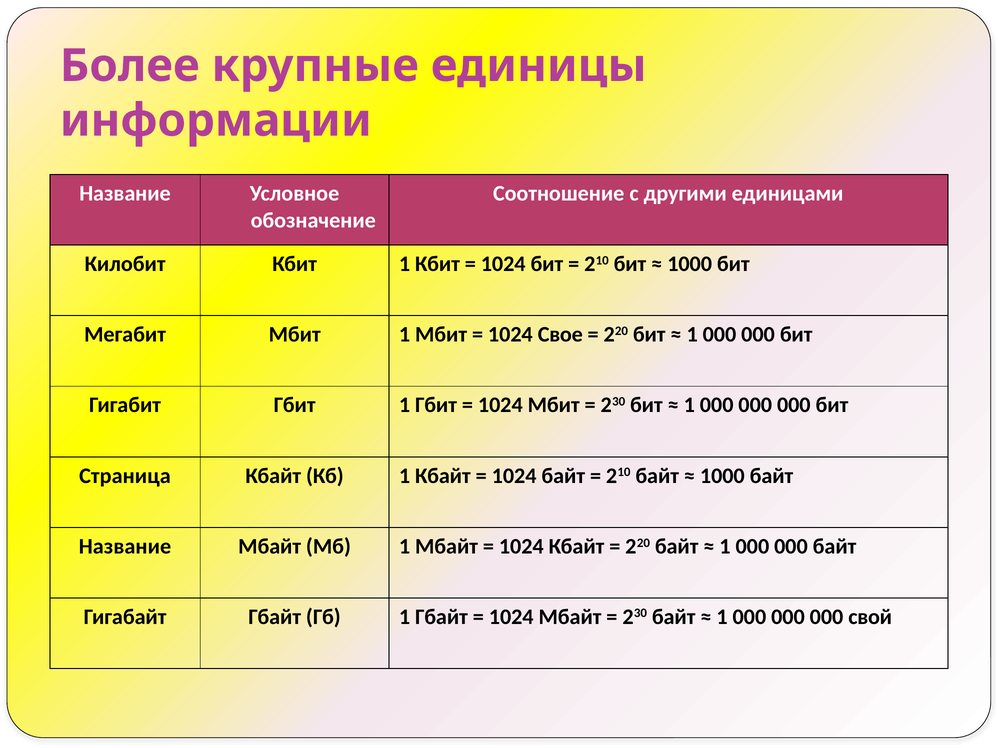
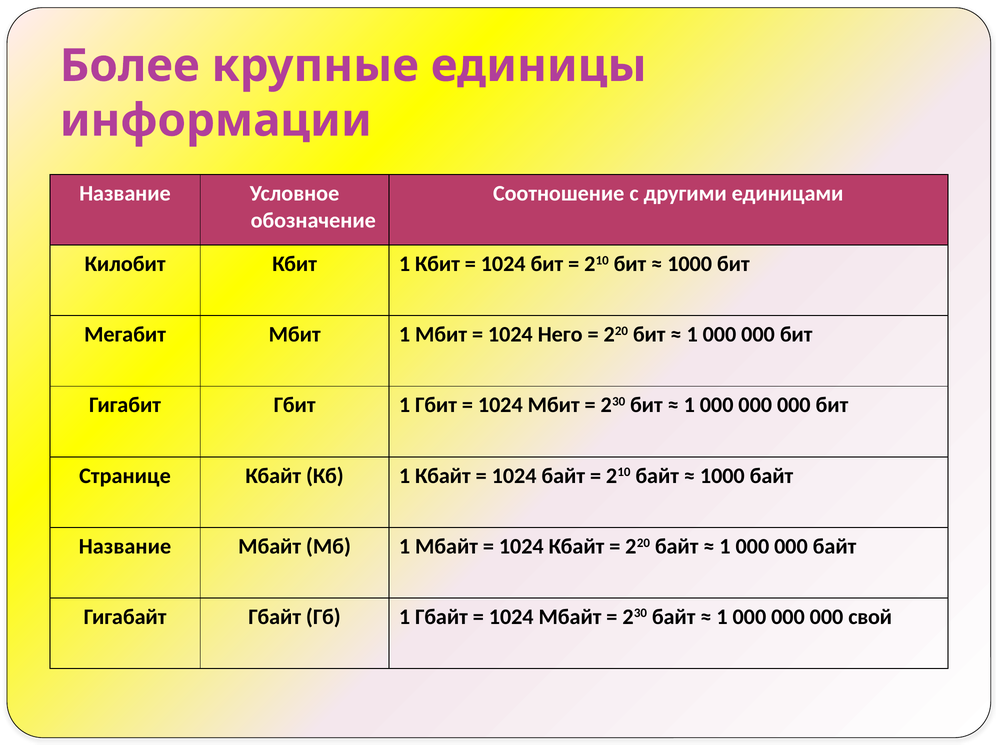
Свое: Свое -> Него
Страница: Страница -> Странице
